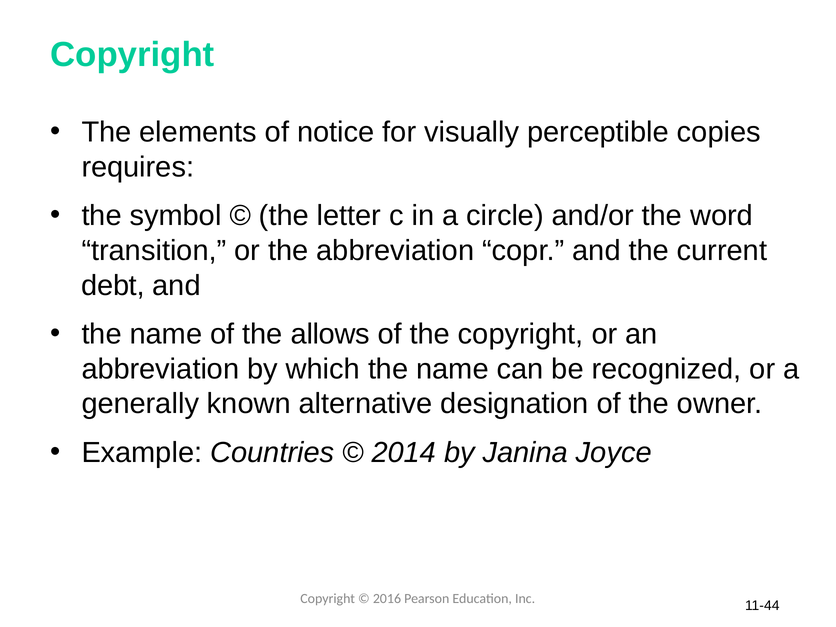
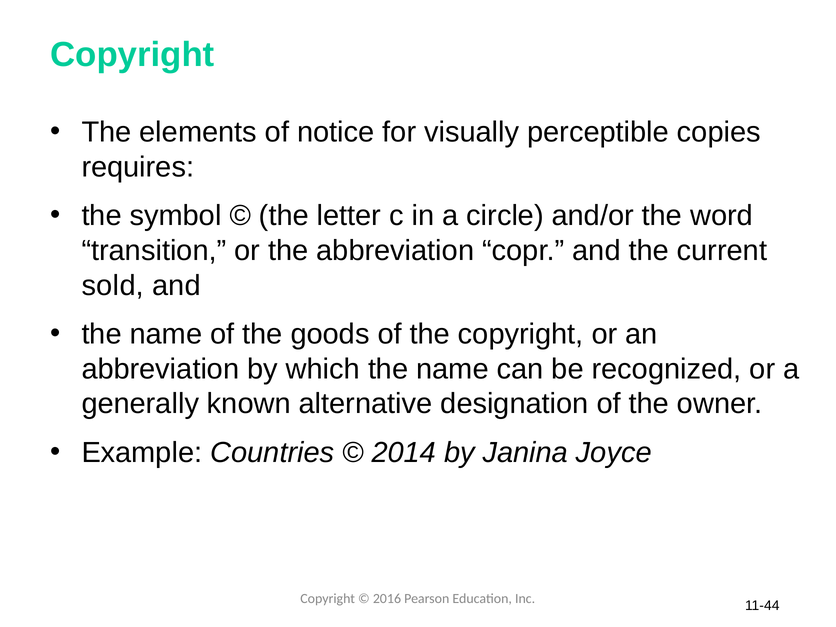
debt: debt -> sold
allows: allows -> goods
